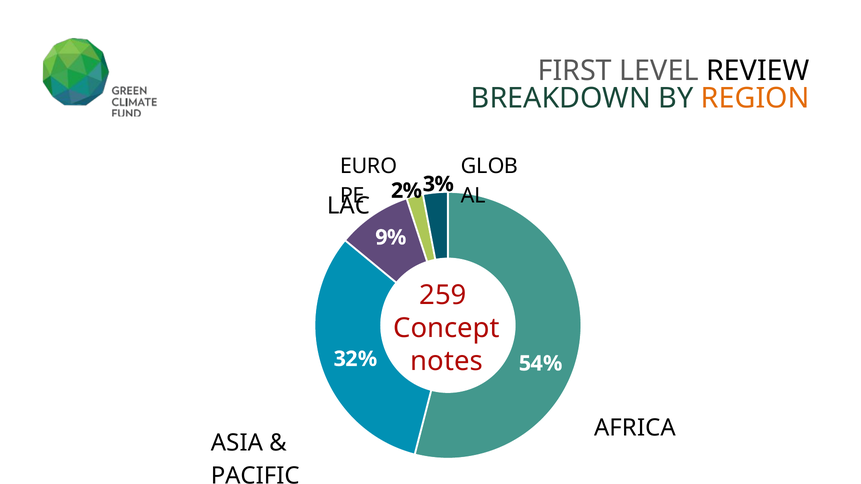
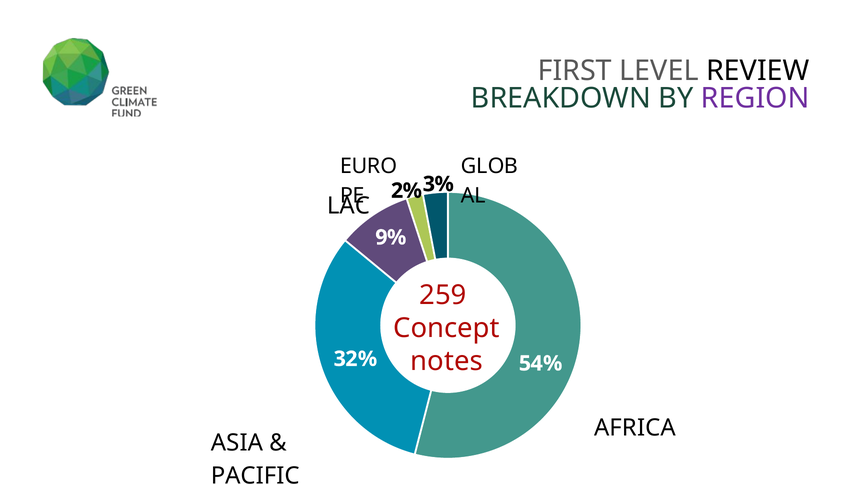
REGION colour: orange -> purple
